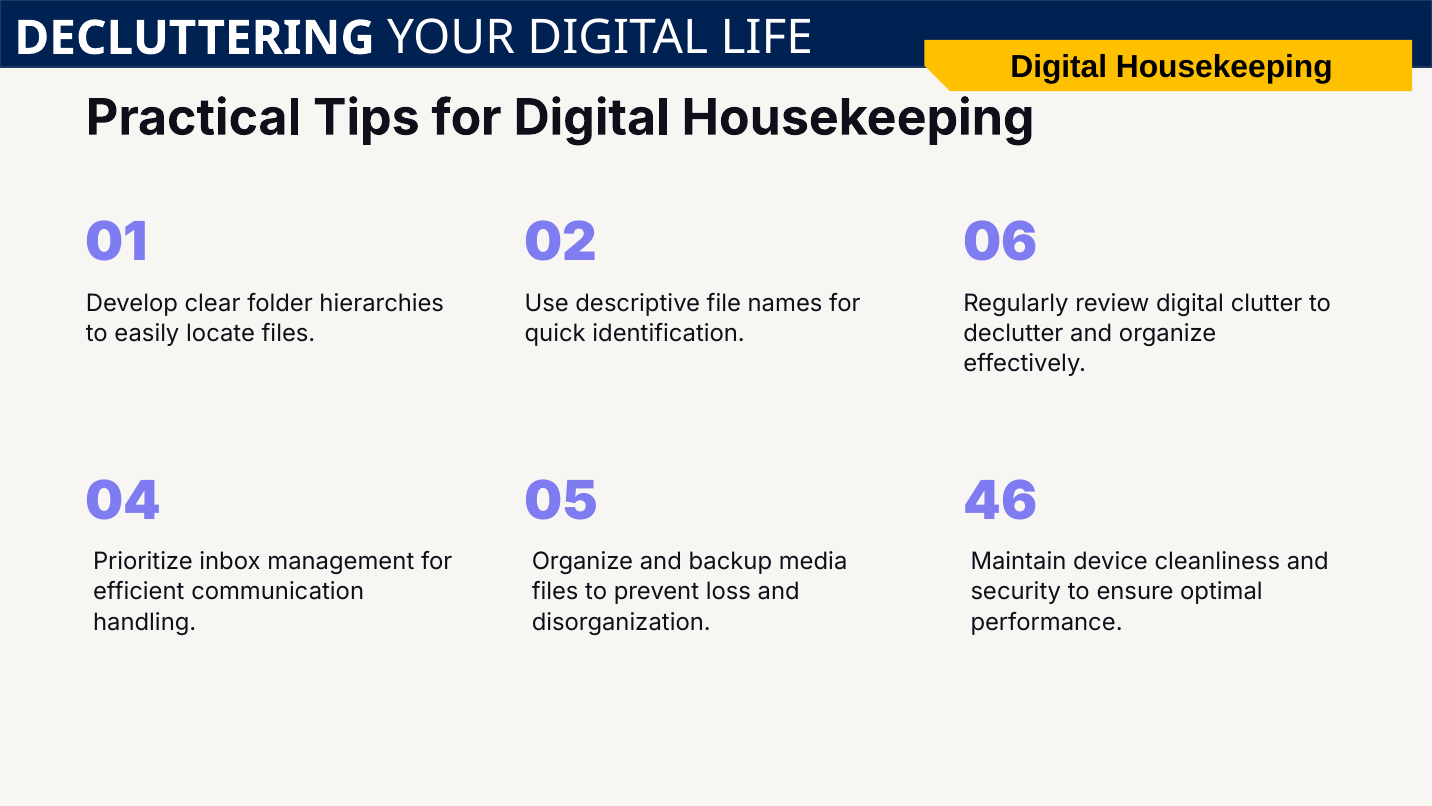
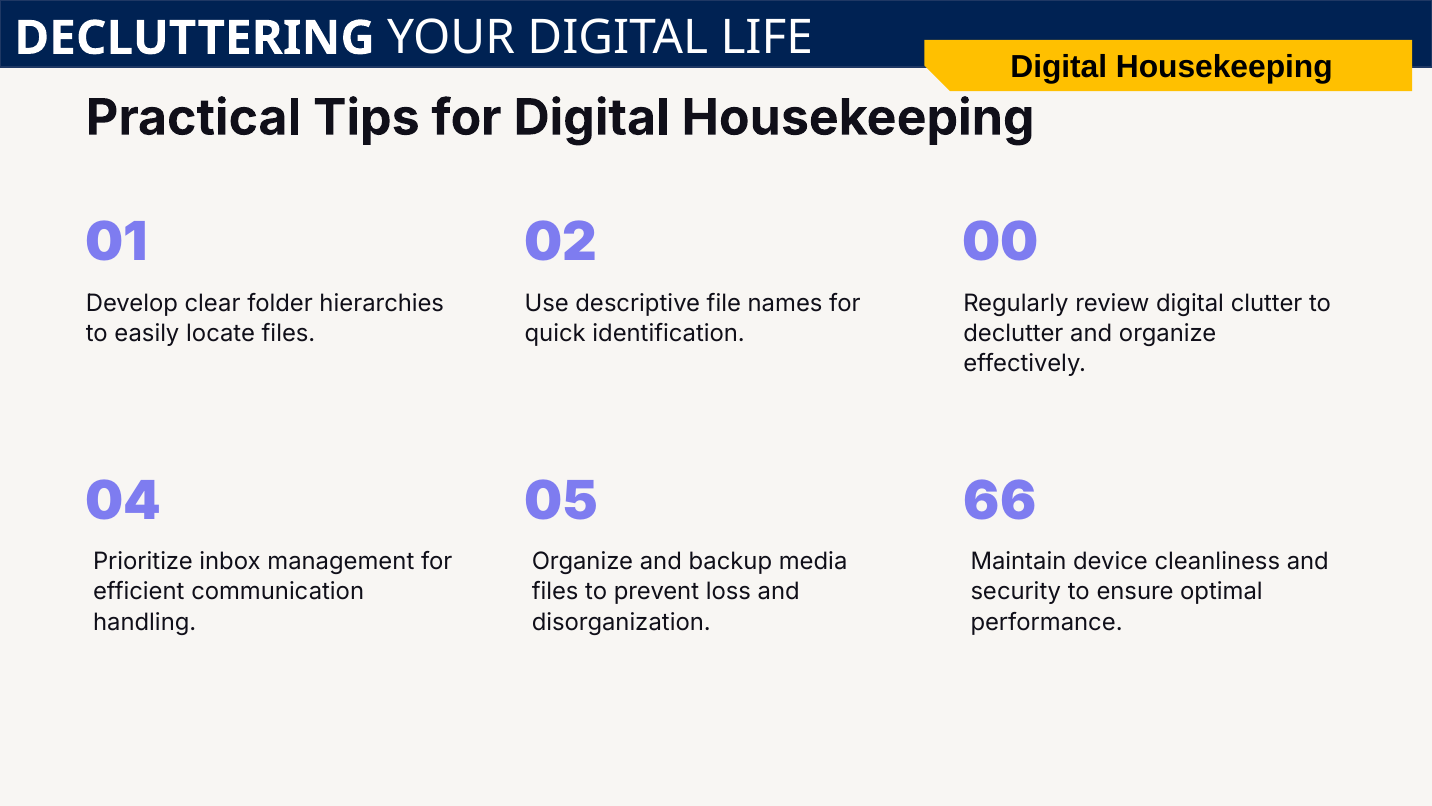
06: 06 -> 00
46: 46 -> 66
